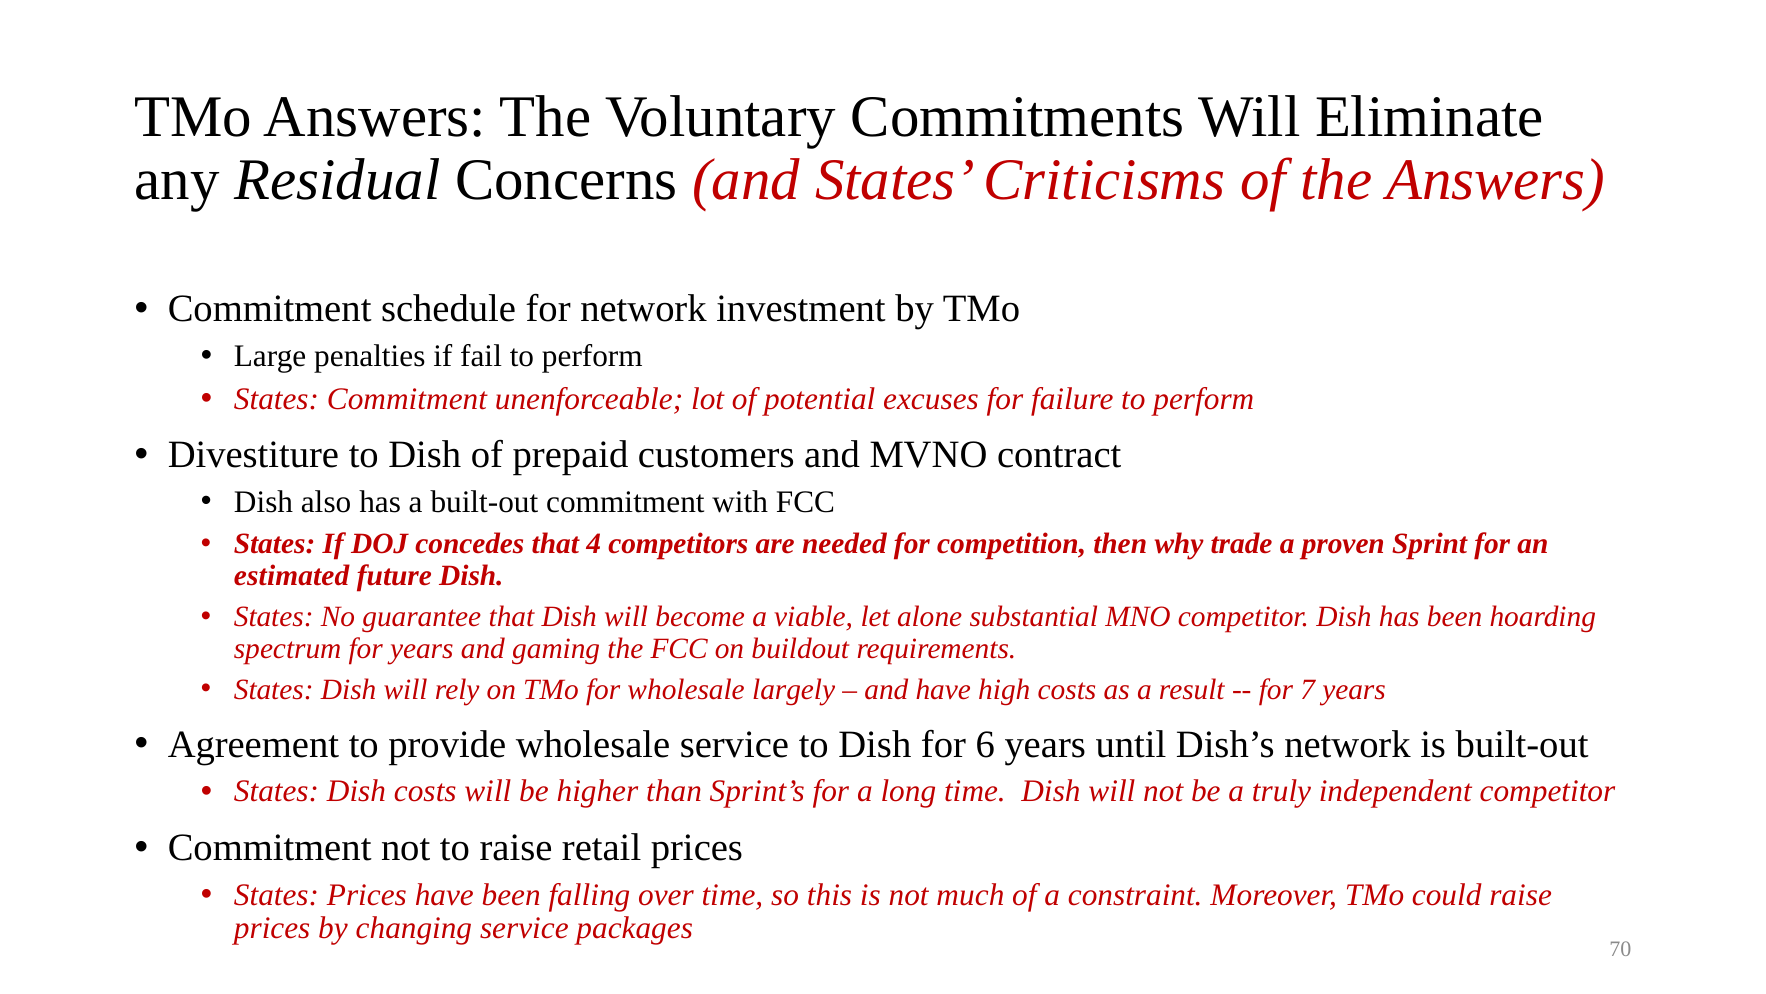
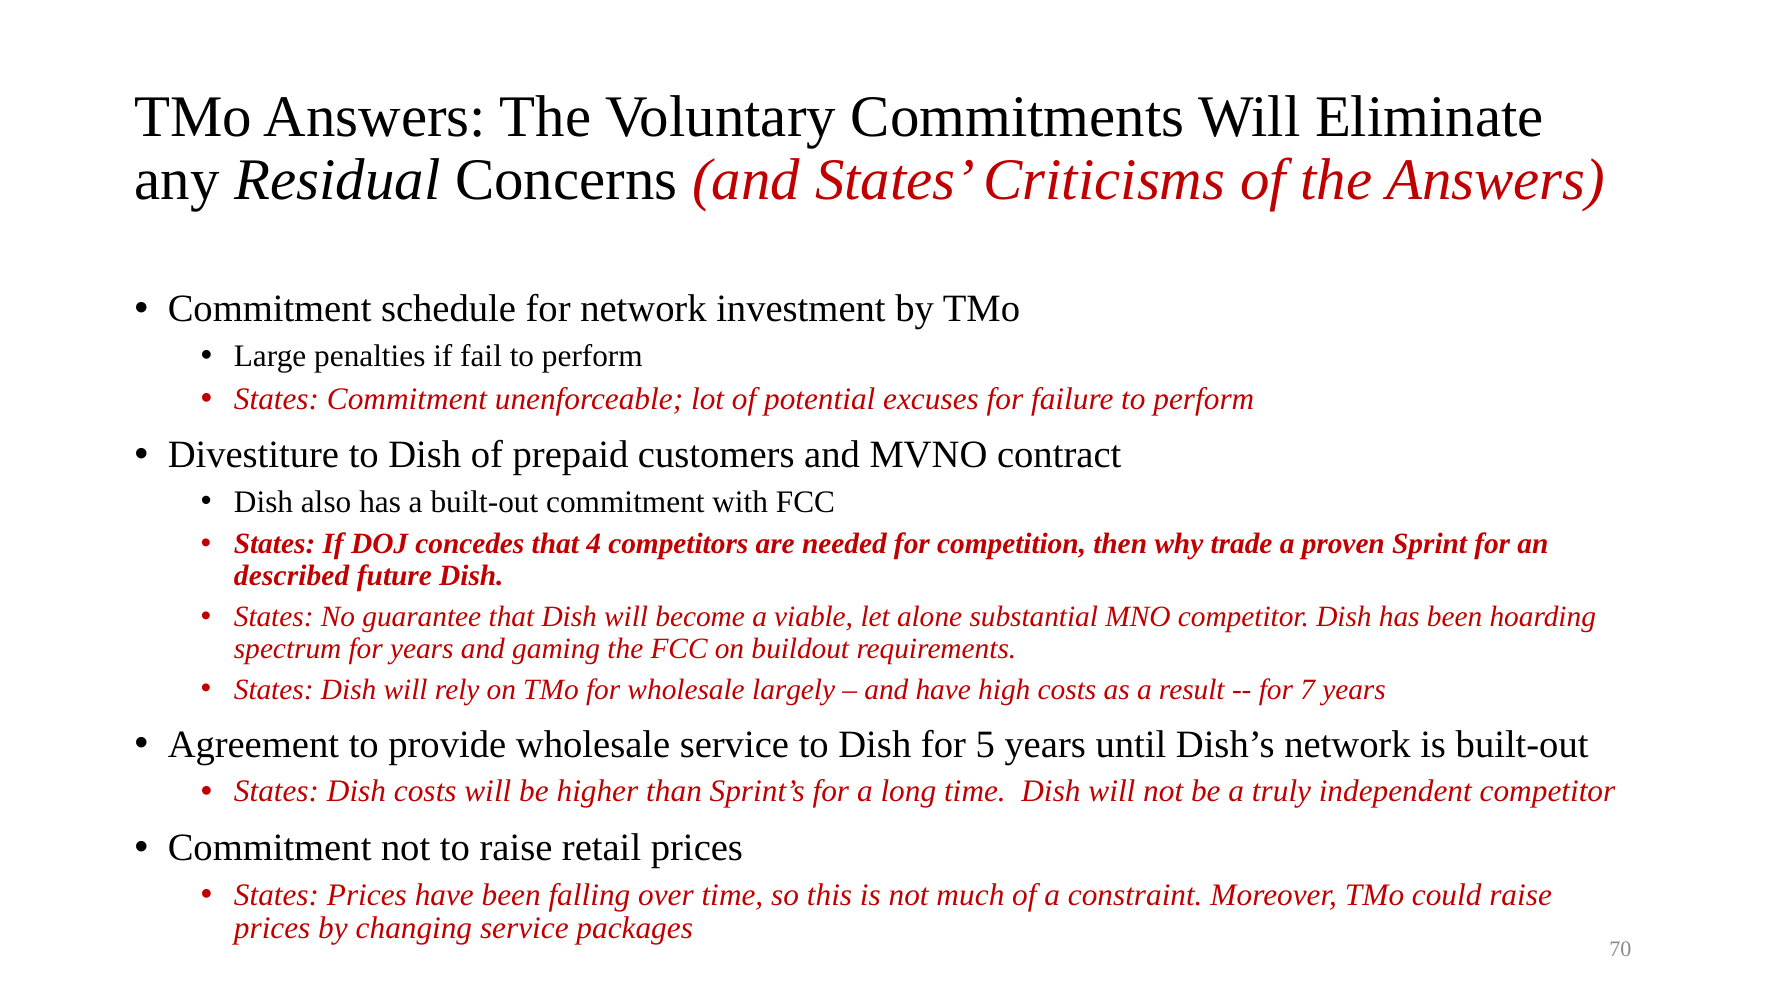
estimated: estimated -> described
6: 6 -> 5
